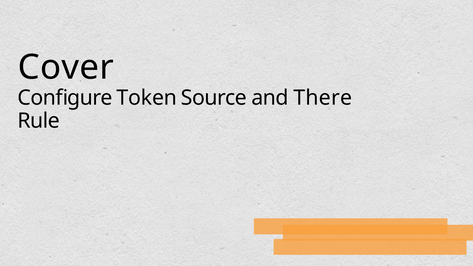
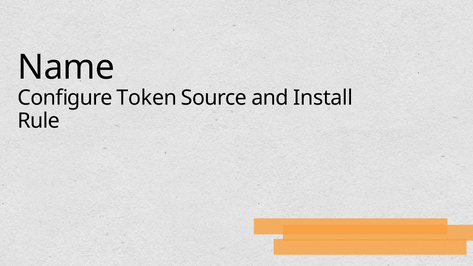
Cover: Cover -> Name
There: There -> Install
